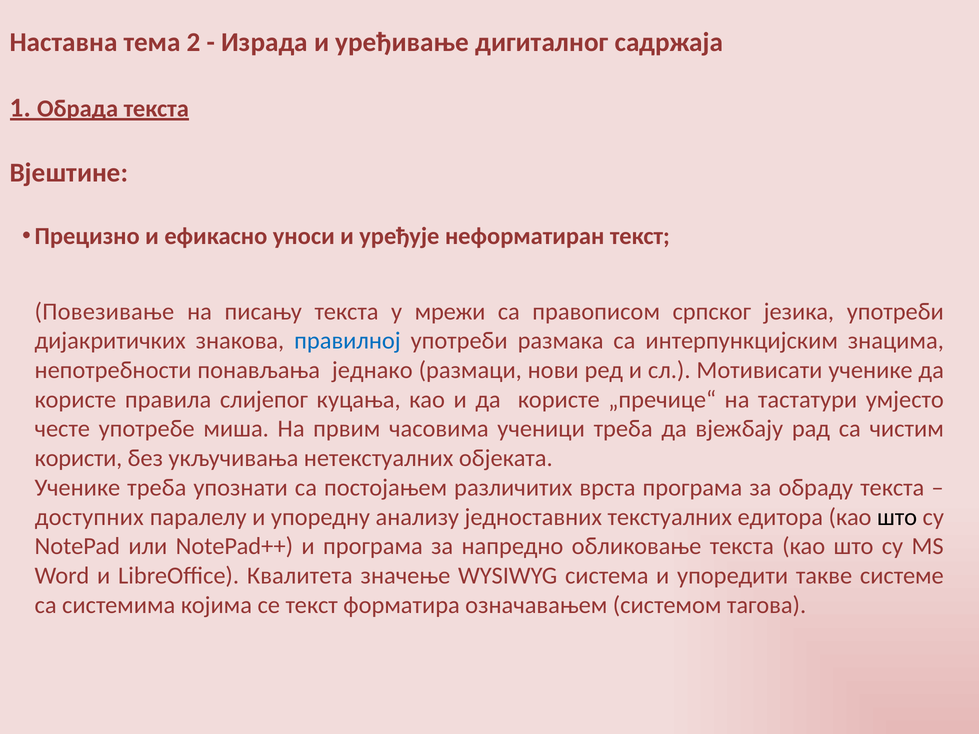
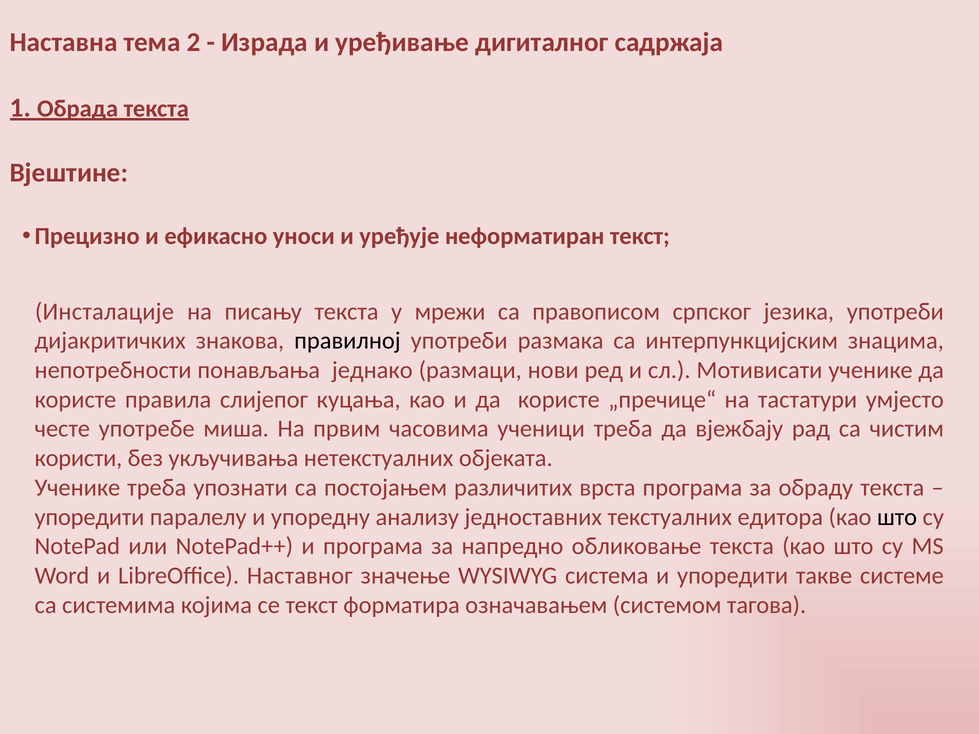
Повезивање: Повезивање -> Инсталације
правилној colour: blue -> black
доступних at (89, 517): доступних -> упоредити
Квалитета: Квалитета -> Наставног
